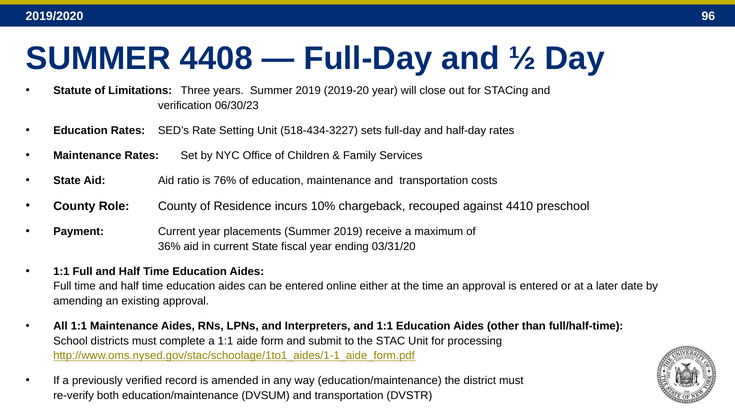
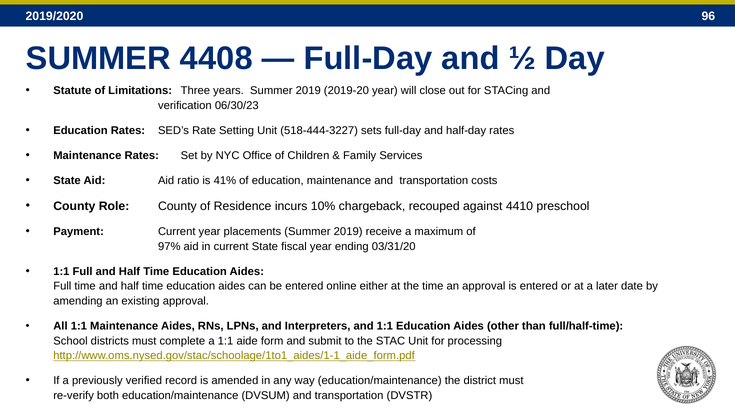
518-434-3227: 518-434-3227 -> 518-444-3227
76%: 76% -> 41%
36%: 36% -> 97%
